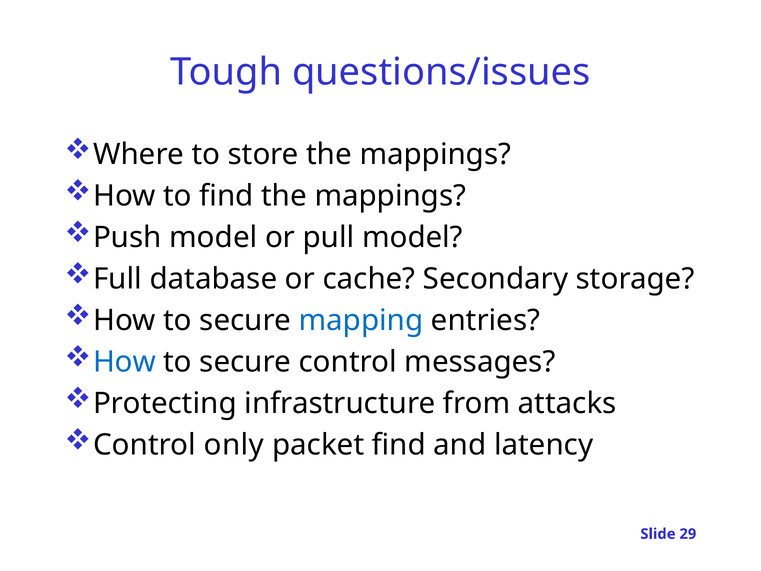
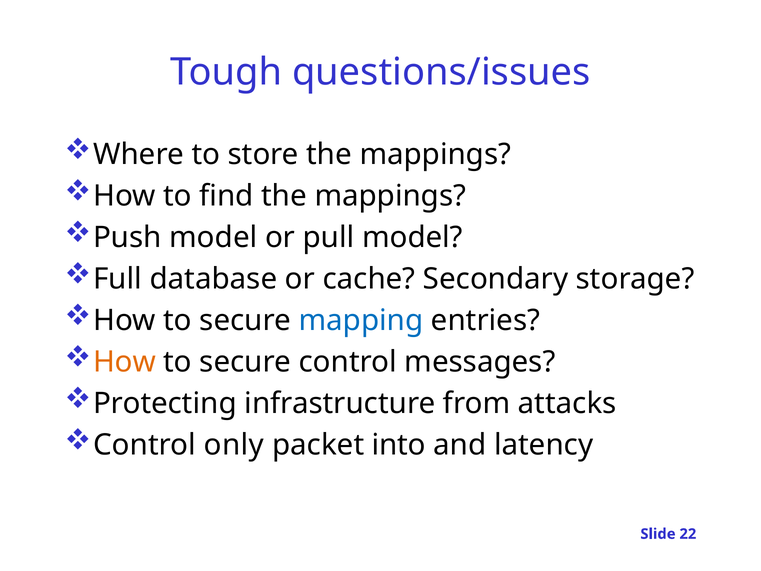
How at (125, 362) colour: blue -> orange
packet find: find -> into
29: 29 -> 22
